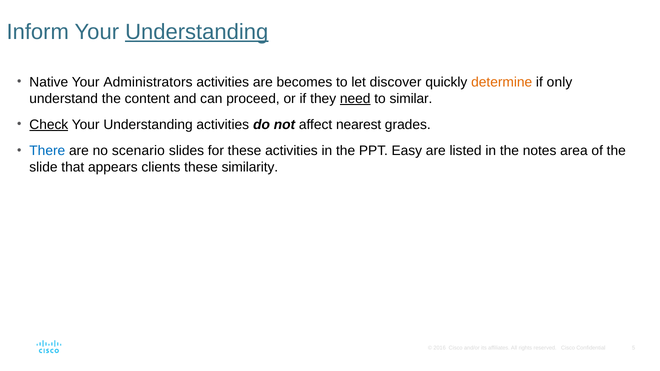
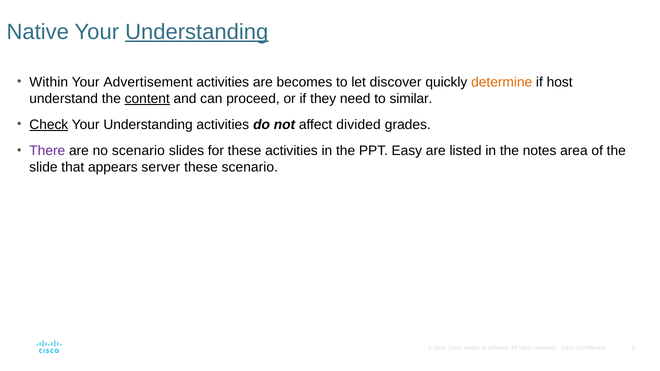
Inform: Inform -> Native
Native: Native -> Within
Administrators: Administrators -> Advertisement
only: only -> host
content underline: none -> present
need underline: present -> none
nearest: nearest -> divided
There colour: blue -> purple
clients: clients -> server
these similarity: similarity -> scenario
